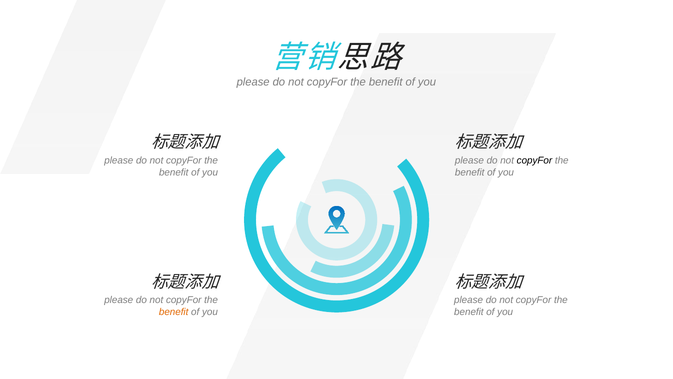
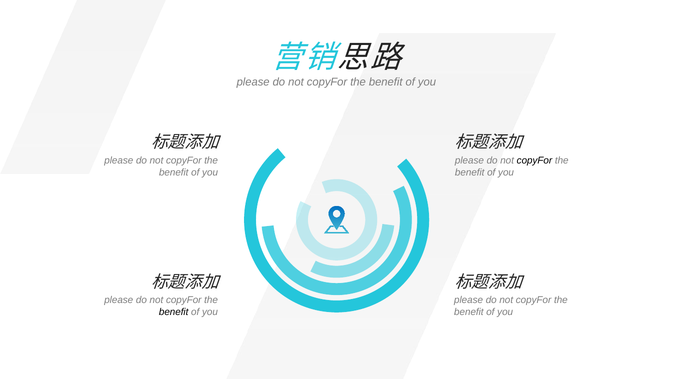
benefit at (174, 312) colour: orange -> black
